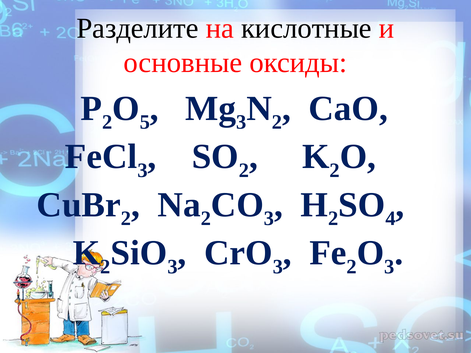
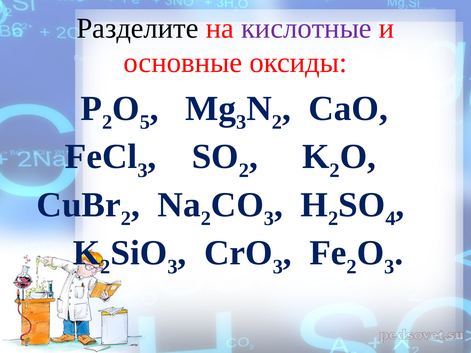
кислотные colour: black -> purple
